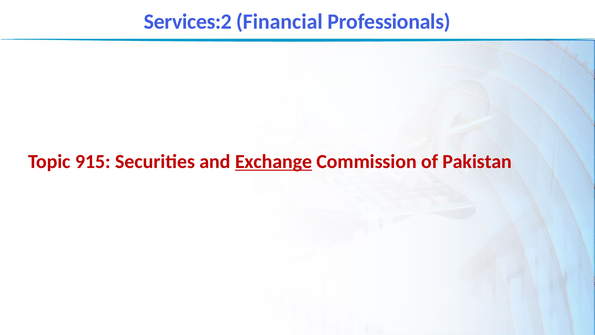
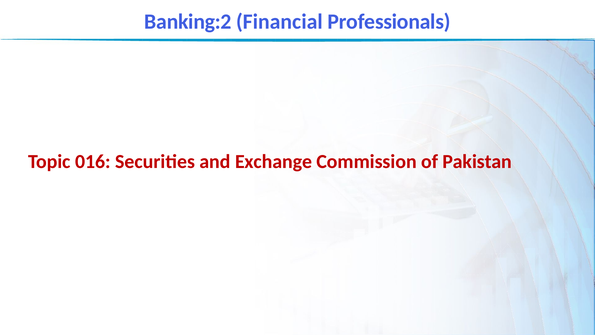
Services:2: Services:2 -> Banking:2
915: 915 -> 016
Exchange underline: present -> none
